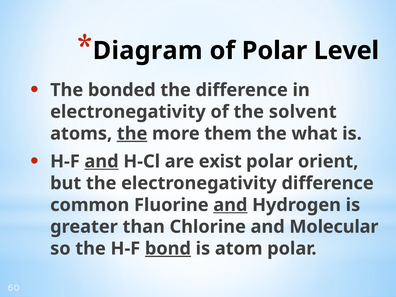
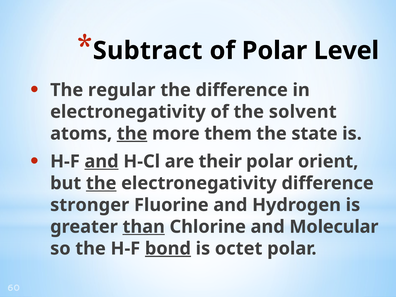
Diagram: Diagram -> Subtract
bonded: bonded -> regular
what: what -> state
exist: exist -> their
the at (101, 183) underline: none -> present
common: common -> stronger
and at (230, 205) underline: present -> none
than underline: none -> present
atom: atom -> octet
